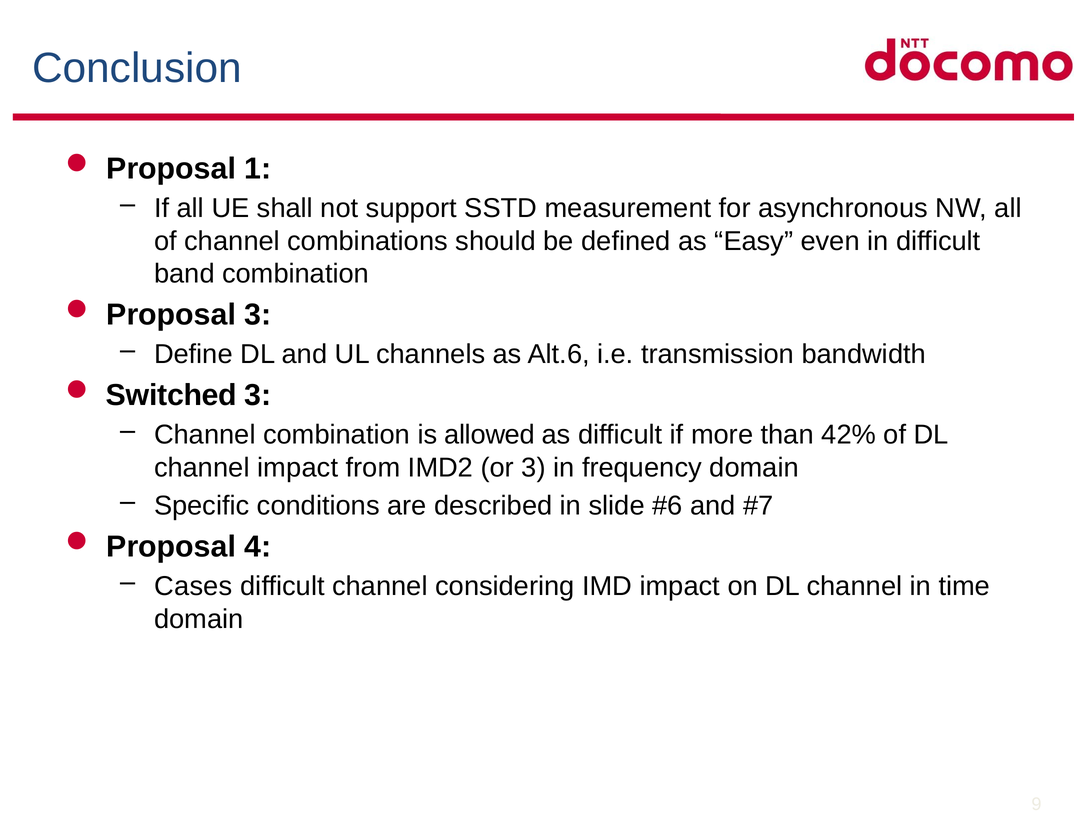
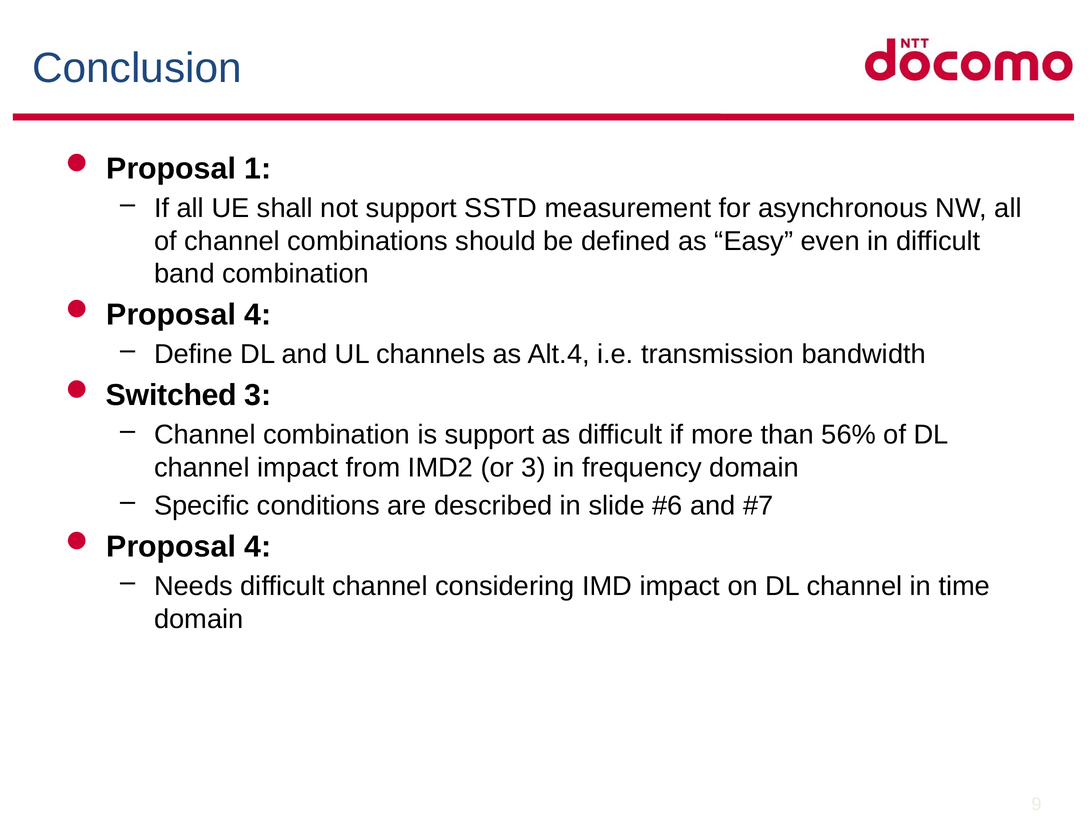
3 at (258, 315): 3 -> 4
Alt.6: Alt.6 -> Alt.4
is allowed: allowed -> support
42%: 42% -> 56%
Cases: Cases -> Needs
